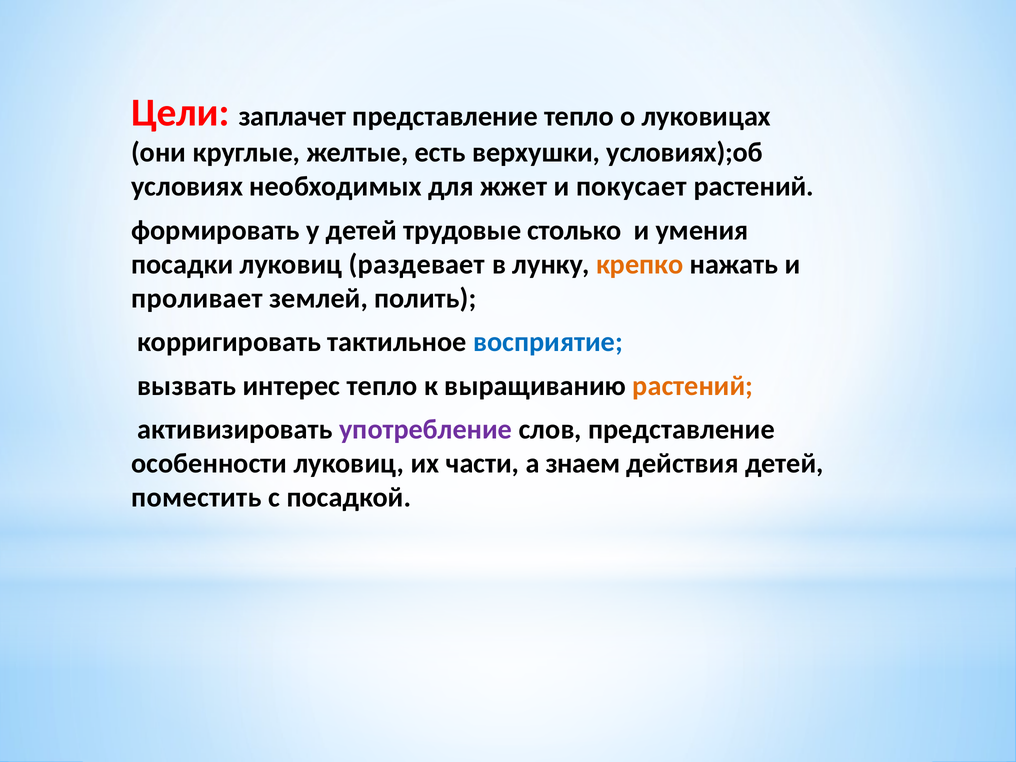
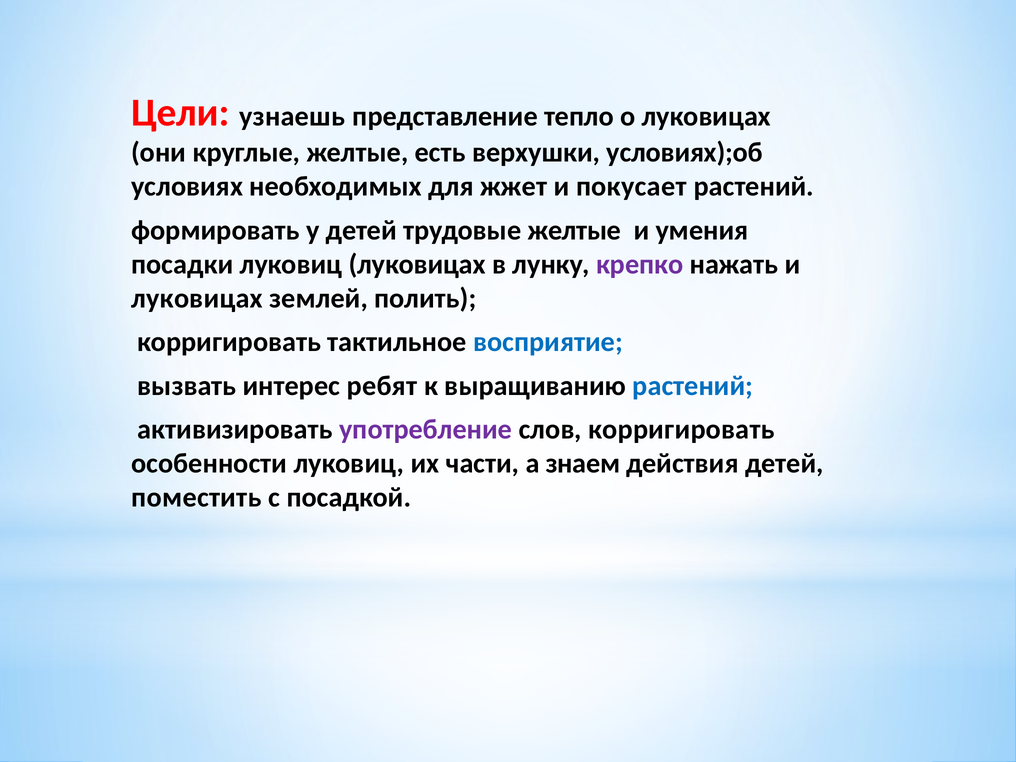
заплачет: заплачет -> узнаешь
трудовые столько: столько -> желтые
луковиц раздевает: раздевает -> луковицах
крепко colour: orange -> purple
проливает at (197, 298): проливает -> луковицах
интерес тепло: тепло -> ребят
растений at (693, 386) colour: orange -> blue
слов представление: представление -> корригировать
